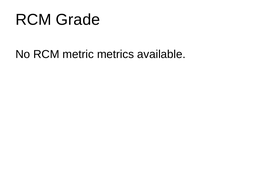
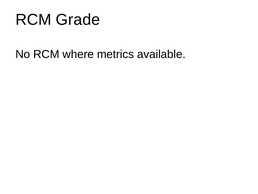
metric: metric -> where
